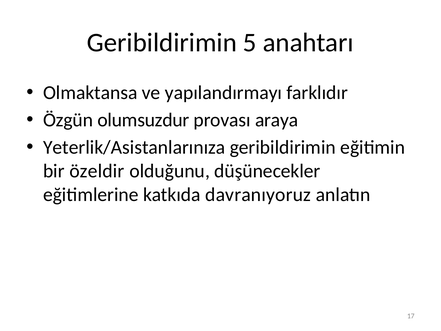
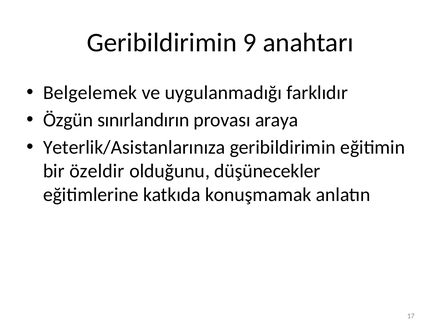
5: 5 -> 9
Olmaktansa: Olmaktansa -> Belgelemek
yapılandırmayı: yapılandırmayı -> uygulanmadığı
olumsuzdur: olumsuzdur -> sınırlandırın
davranıyoruz: davranıyoruz -> konuşmamak
